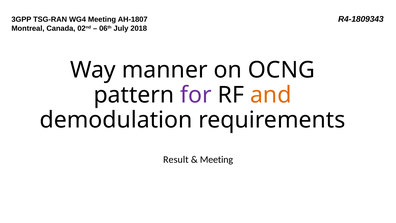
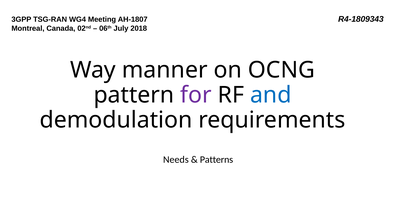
and colour: orange -> blue
Result: Result -> Needs
Meeting at (216, 159): Meeting -> Patterns
